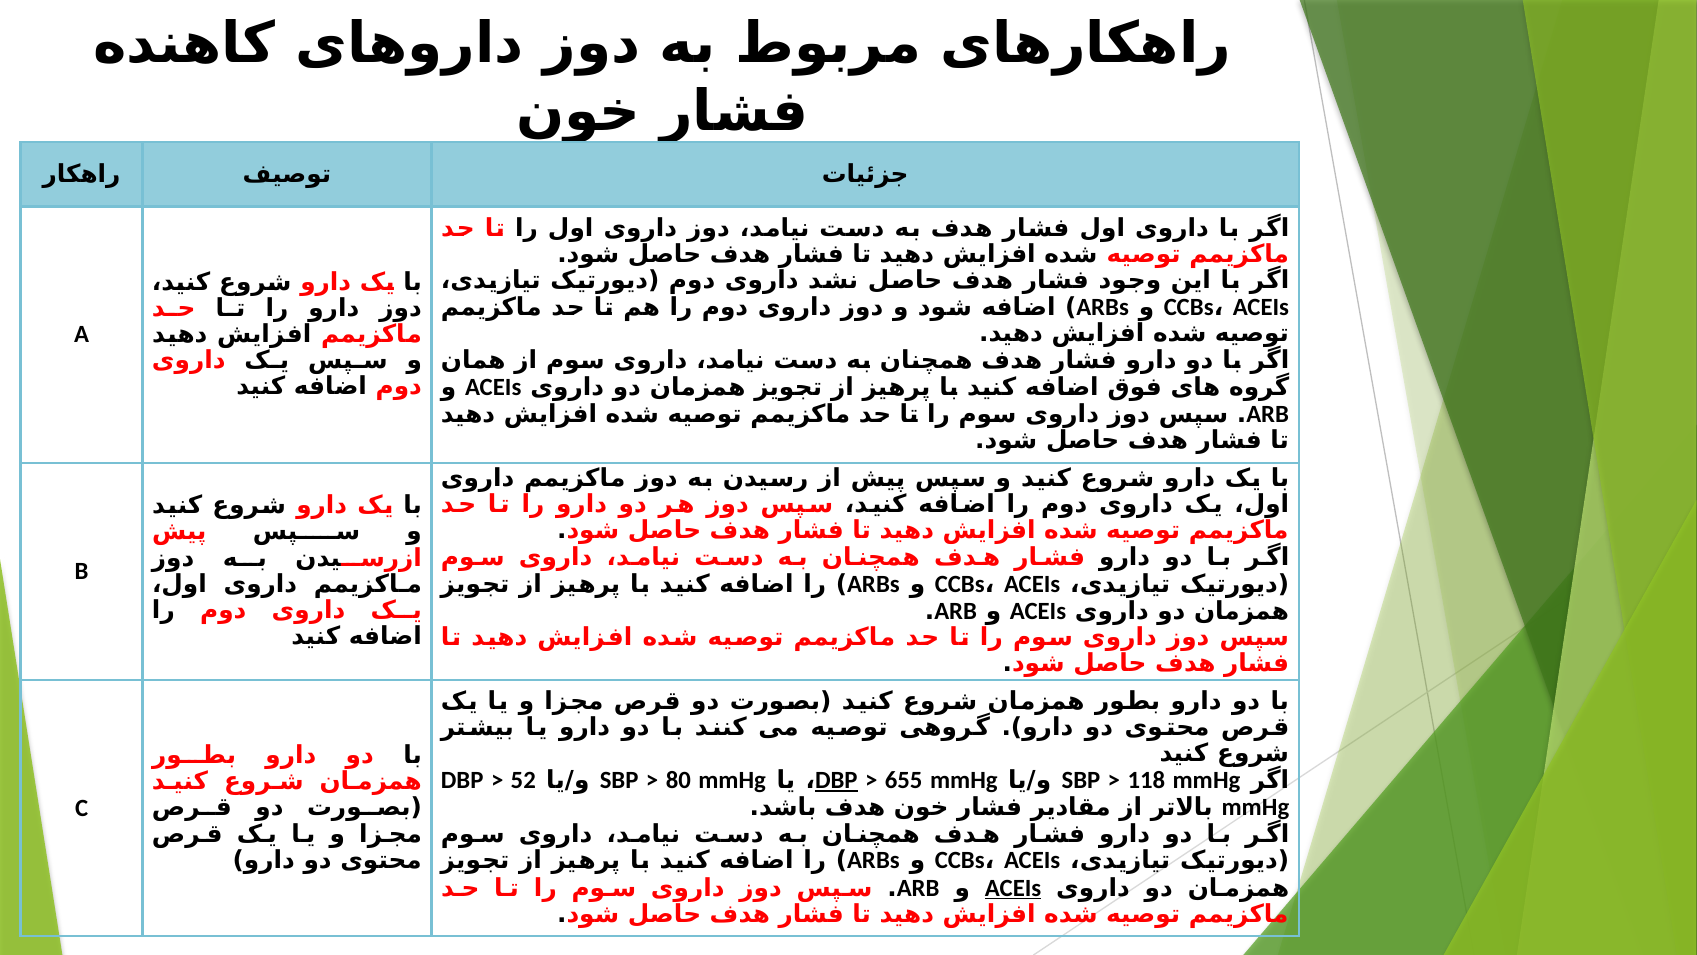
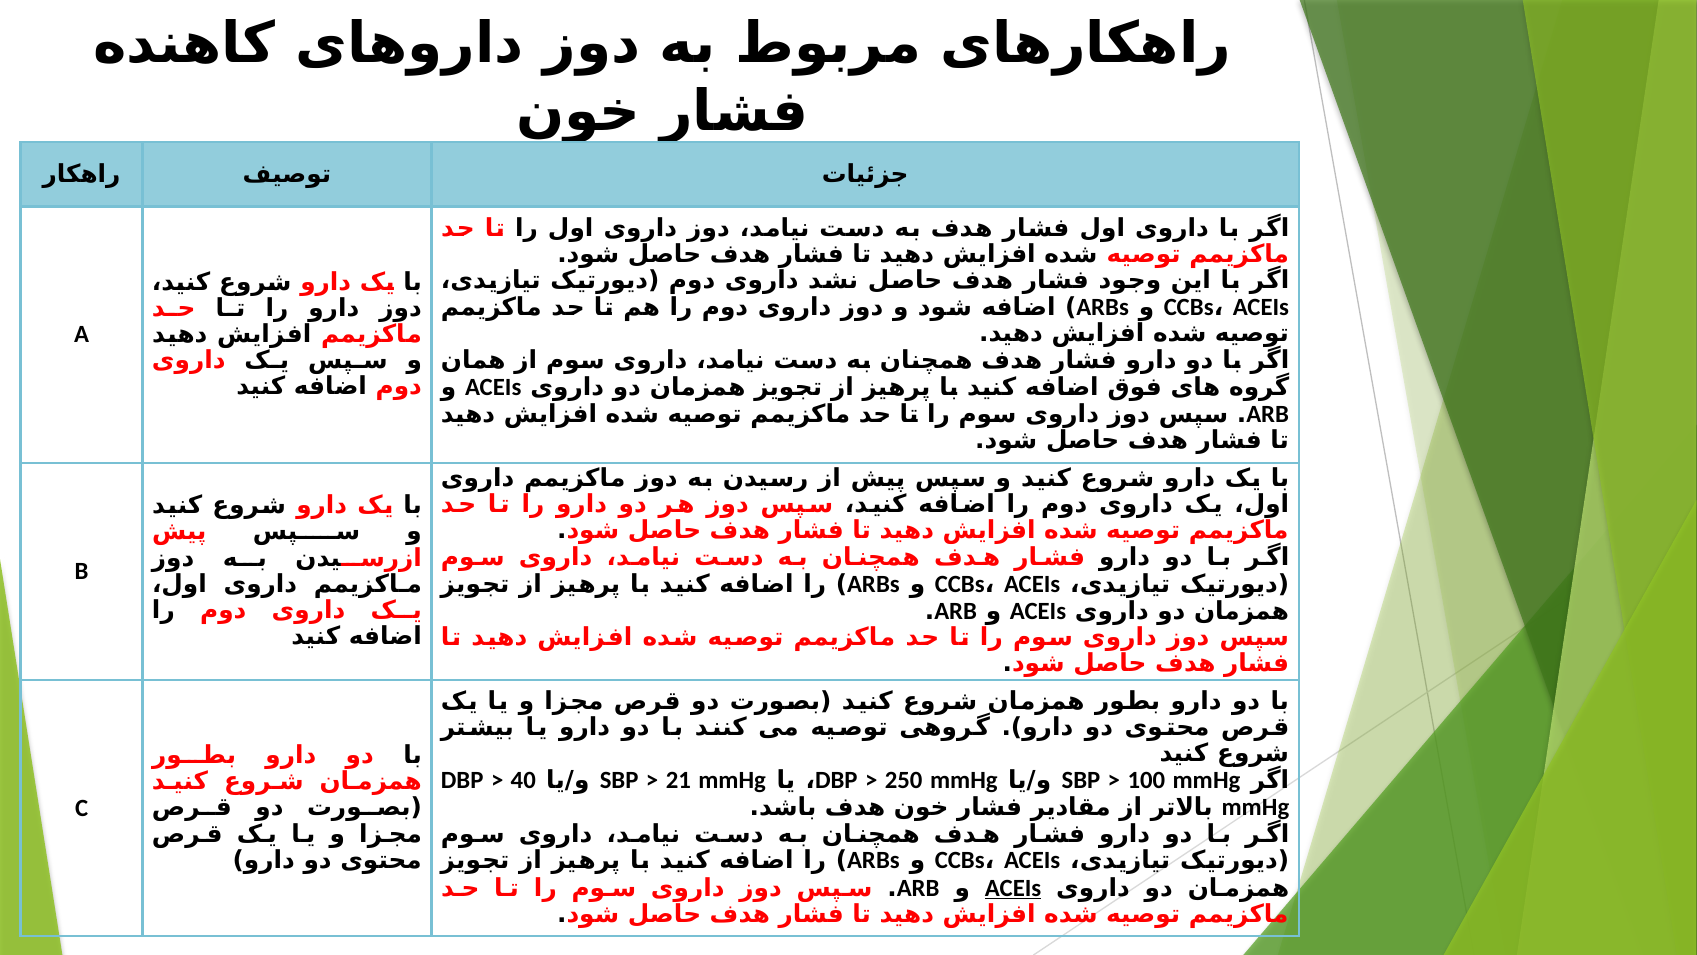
52: 52 -> 40
80: 80 -> 21
DBP at (836, 780) underline: present -> none
655: 655 -> 250
118: 118 -> 100
